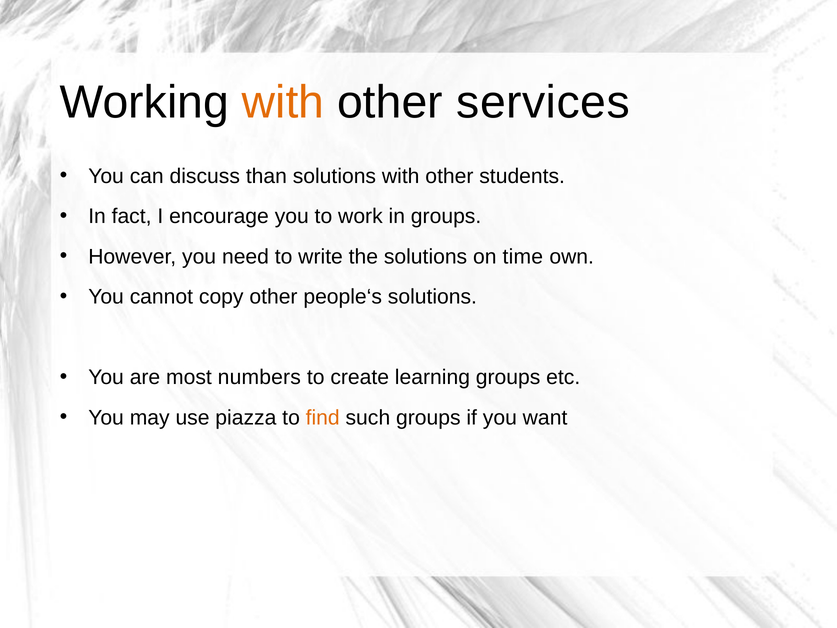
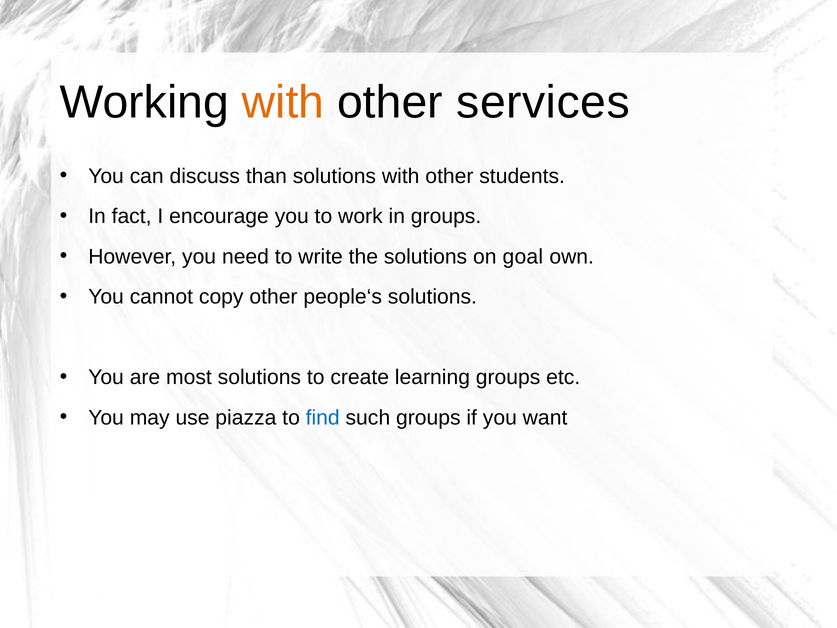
time: time -> goal
most numbers: numbers -> solutions
find colour: orange -> blue
